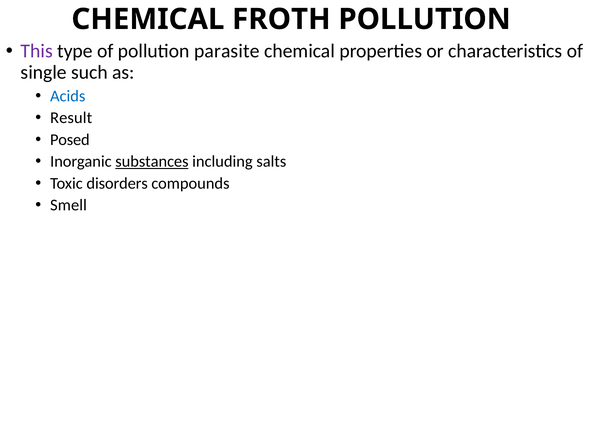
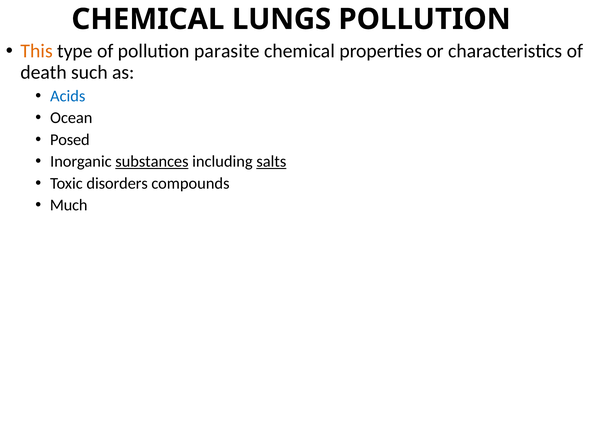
FROTH: FROTH -> LUNGS
This colour: purple -> orange
single: single -> death
Result: Result -> Ocean
salts underline: none -> present
Smell: Smell -> Much
